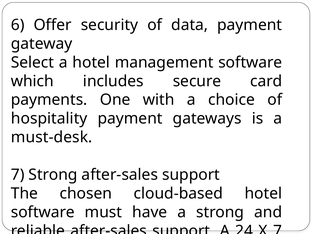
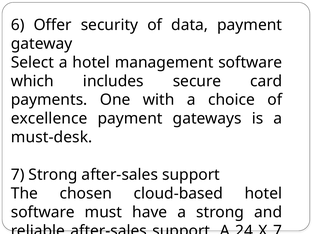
hospitality: hospitality -> excellence
